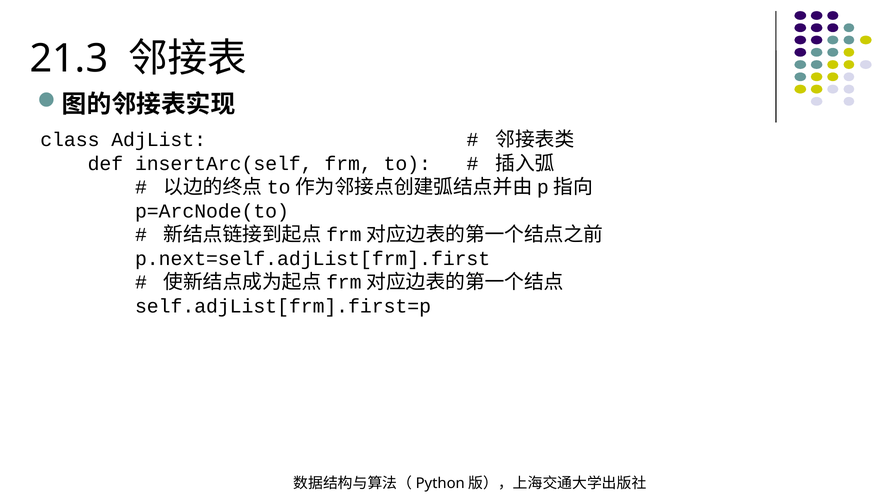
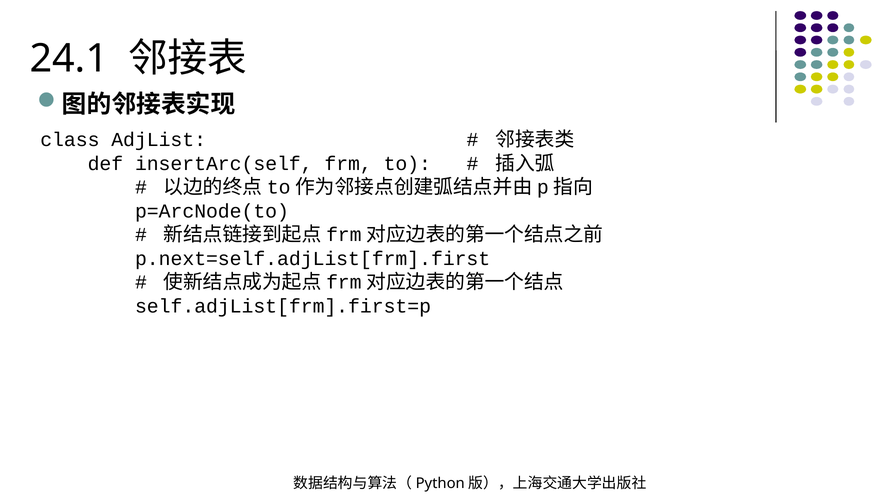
21.3: 21.3 -> 24.1
